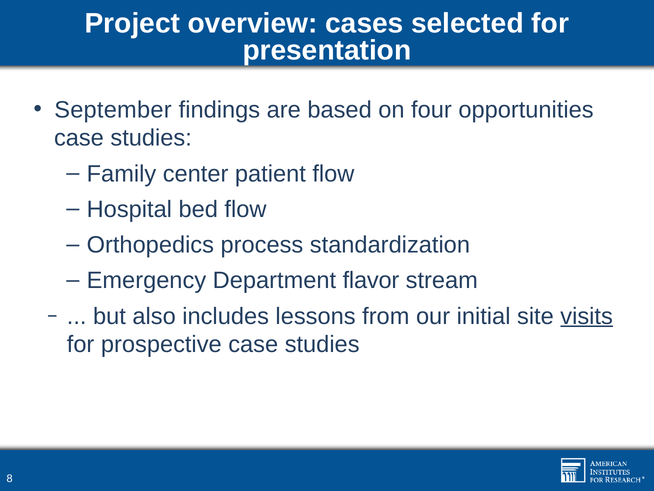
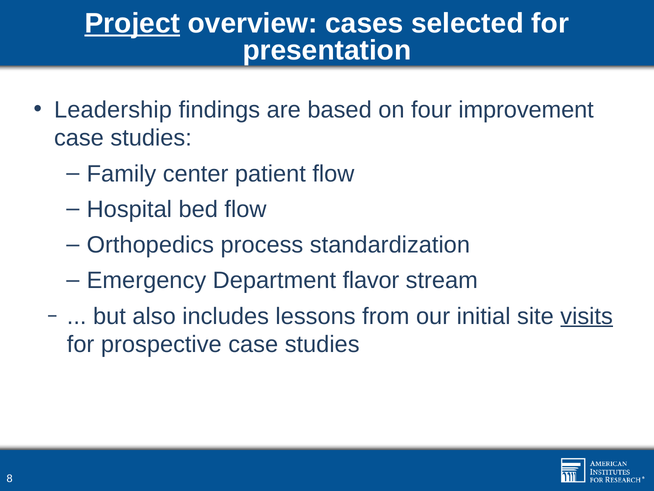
Project underline: none -> present
September: September -> Leadership
opportunities: opportunities -> improvement
